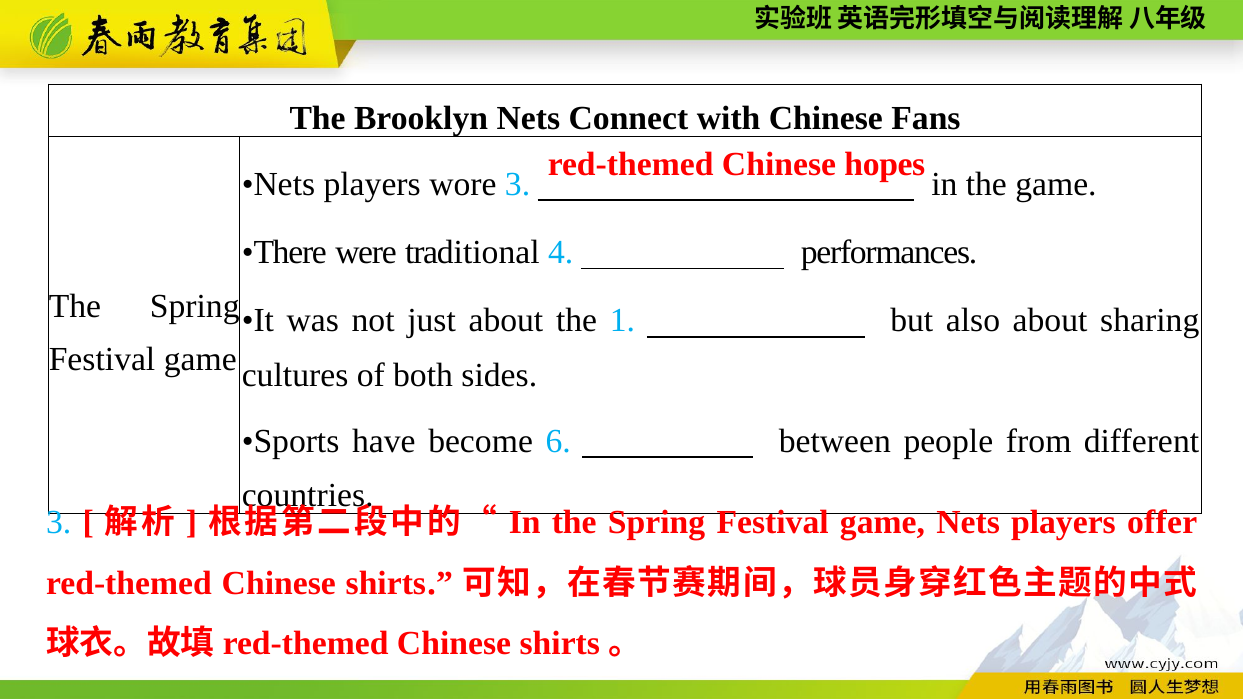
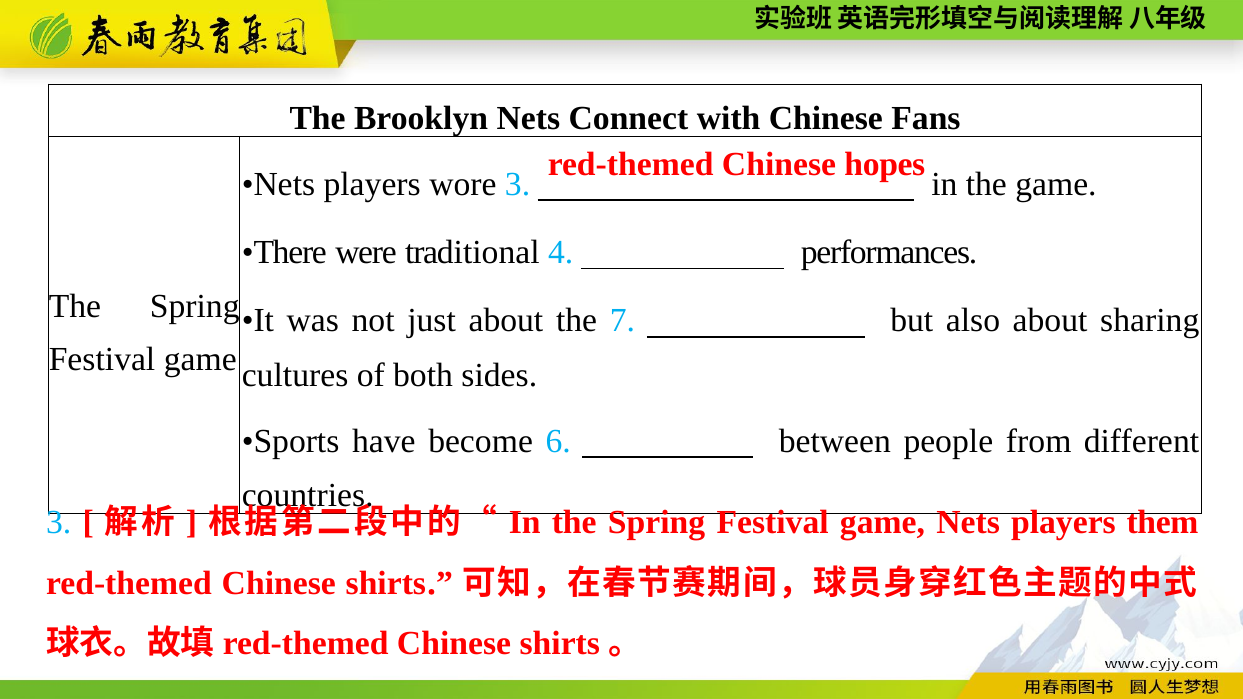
1: 1 -> 7
offer: offer -> them
